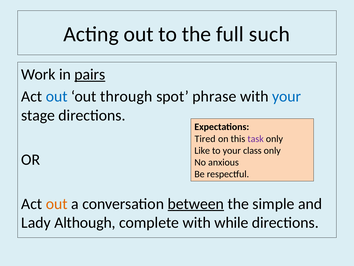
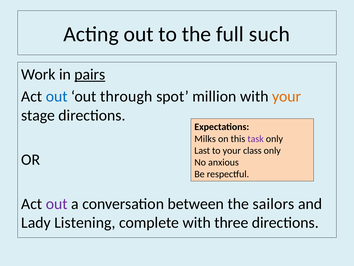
phrase: phrase -> million
your at (287, 96) colour: blue -> orange
Tired: Tired -> Milks
Like: Like -> Last
out at (57, 203) colour: orange -> purple
between underline: present -> none
simple: simple -> sailors
Although: Although -> Listening
while: while -> three
